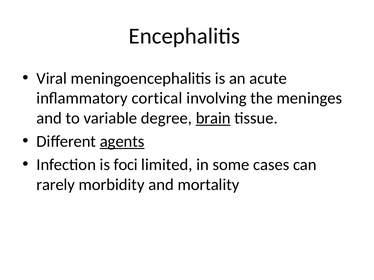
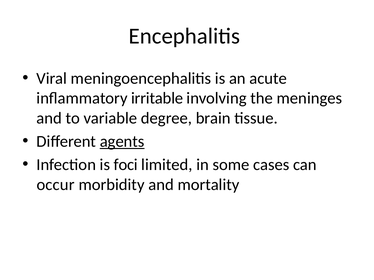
cortical: cortical -> irritable
brain underline: present -> none
rarely: rarely -> occur
